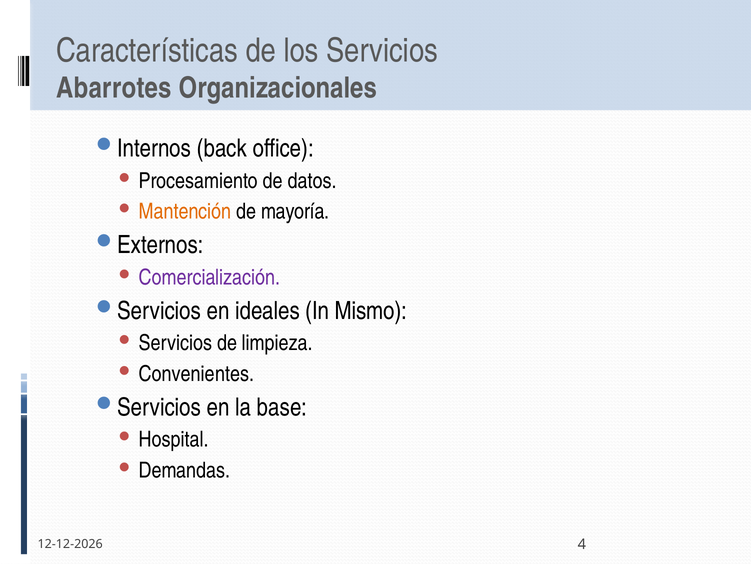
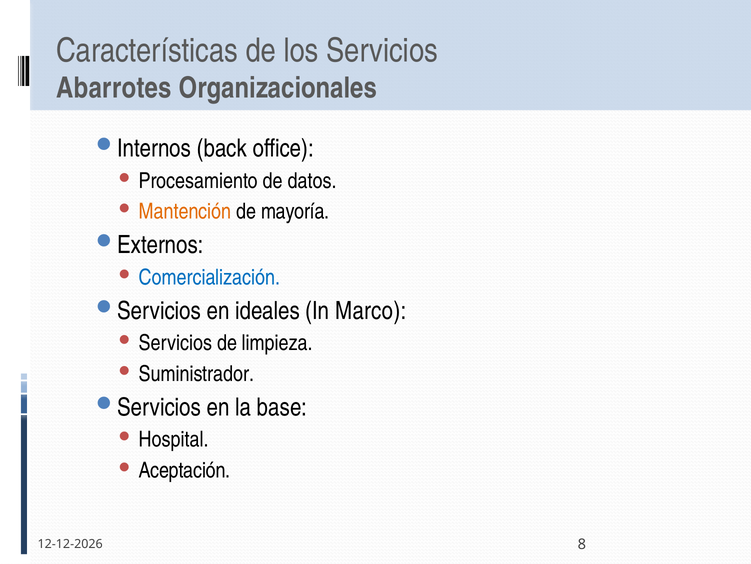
Comercialización colour: purple -> blue
Mismo: Mismo -> Marco
Convenientes: Convenientes -> Suministrador
Demandas: Demandas -> Aceptación
4: 4 -> 8
